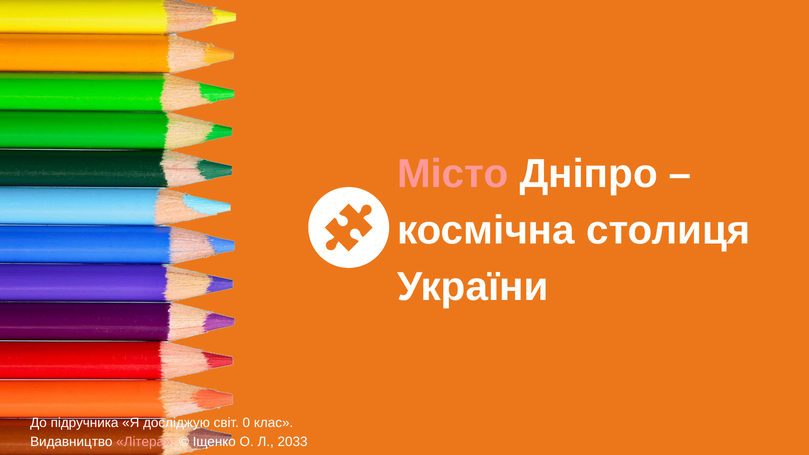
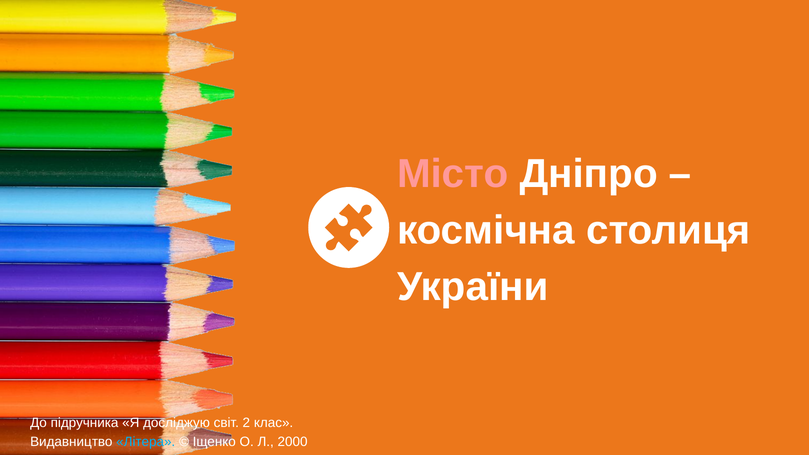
0: 0 -> 2
Літера colour: pink -> light blue
2033: 2033 -> 2000
